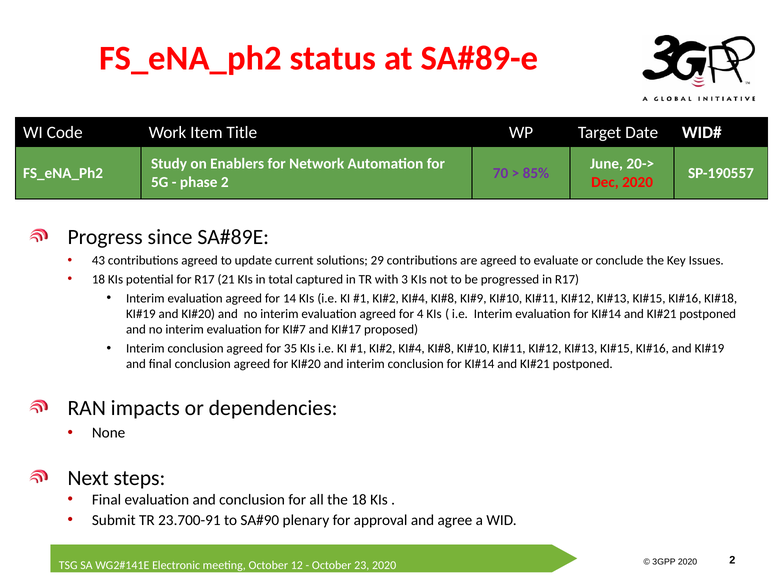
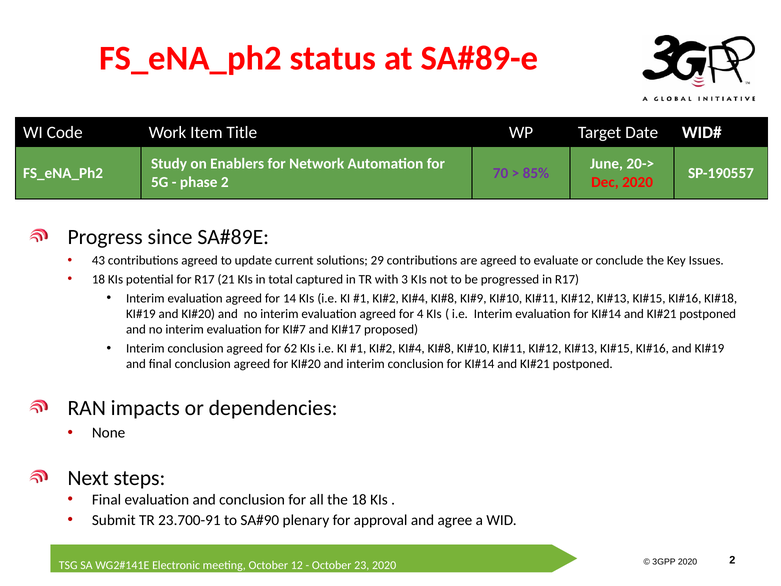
35: 35 -> 62
